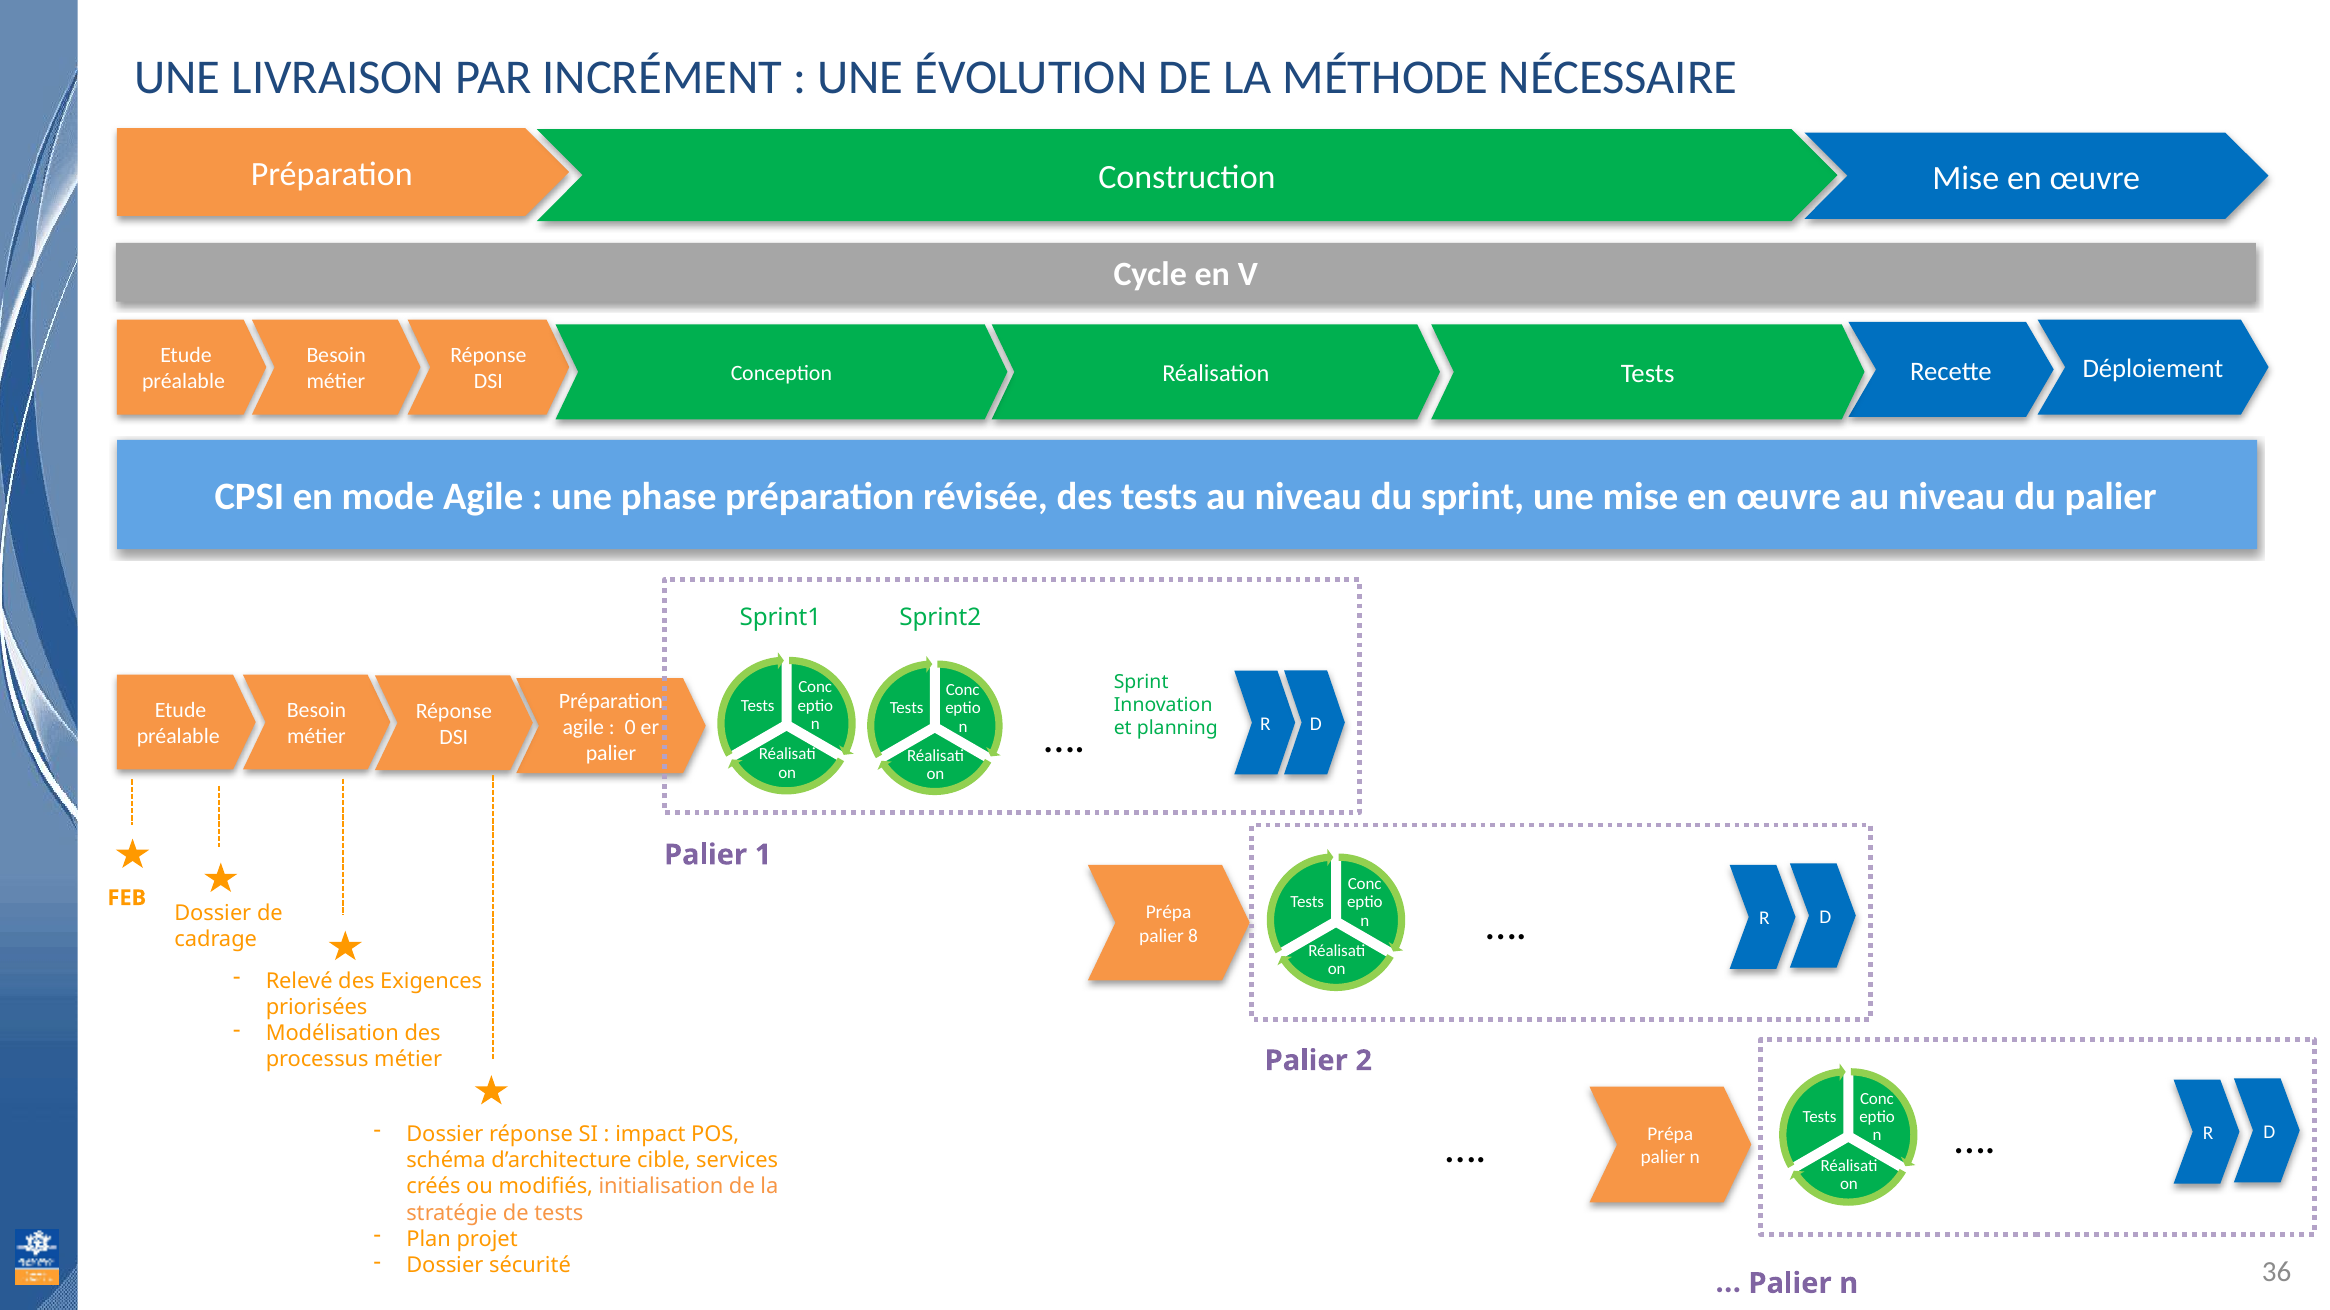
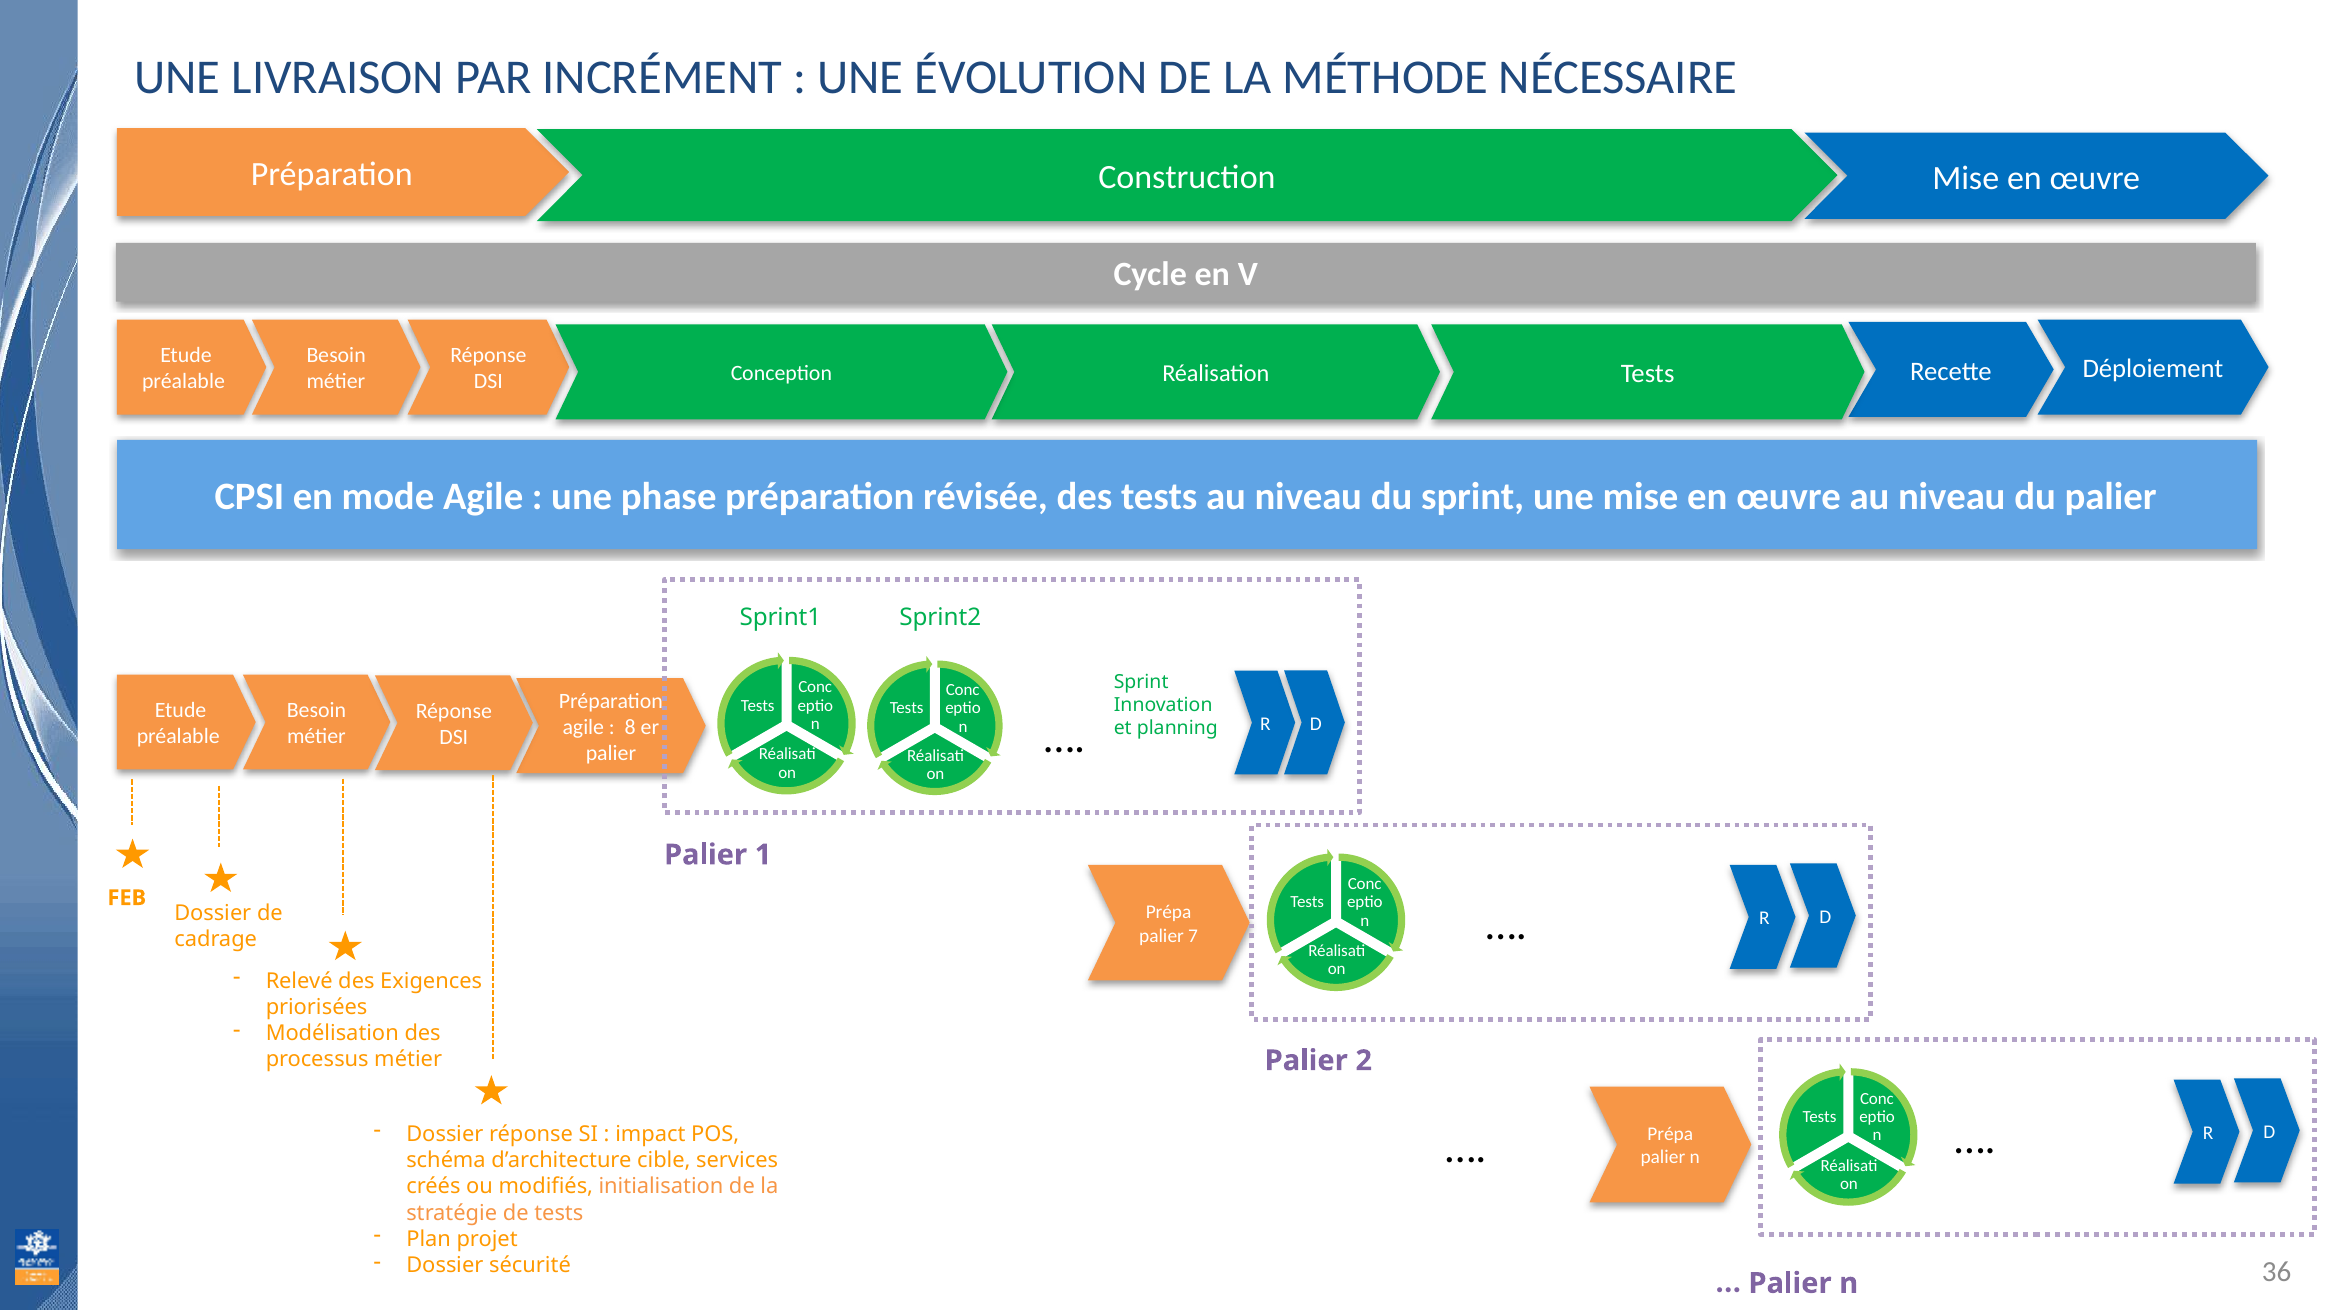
0: 0 -> 8
8: 8 -> 7
